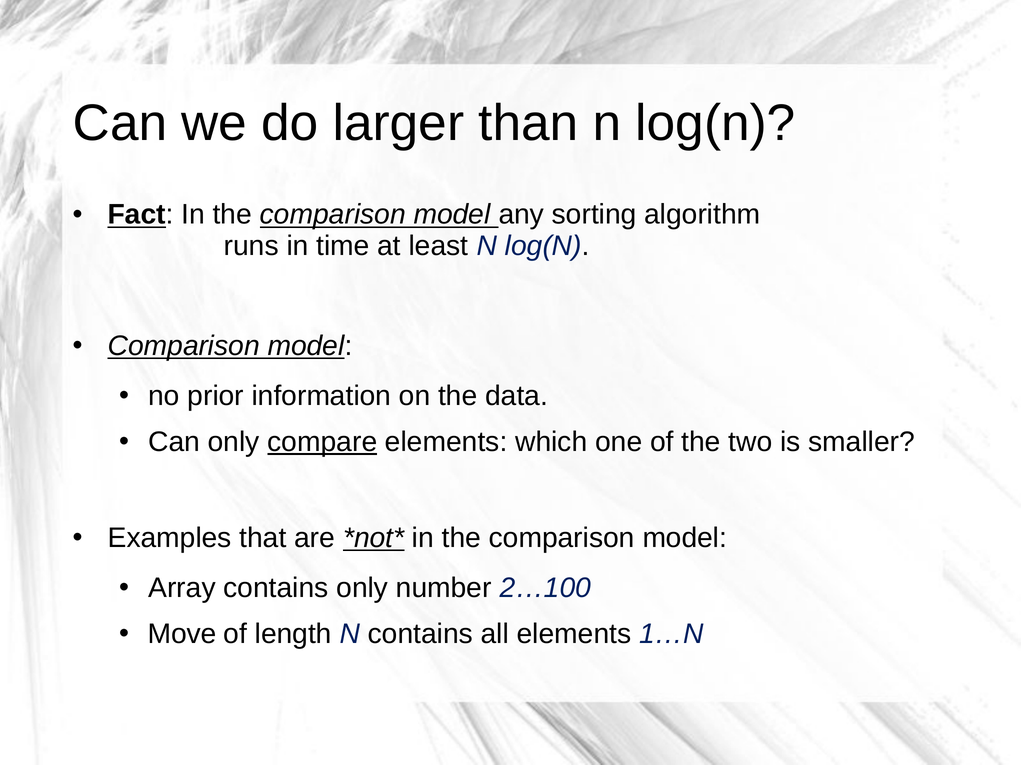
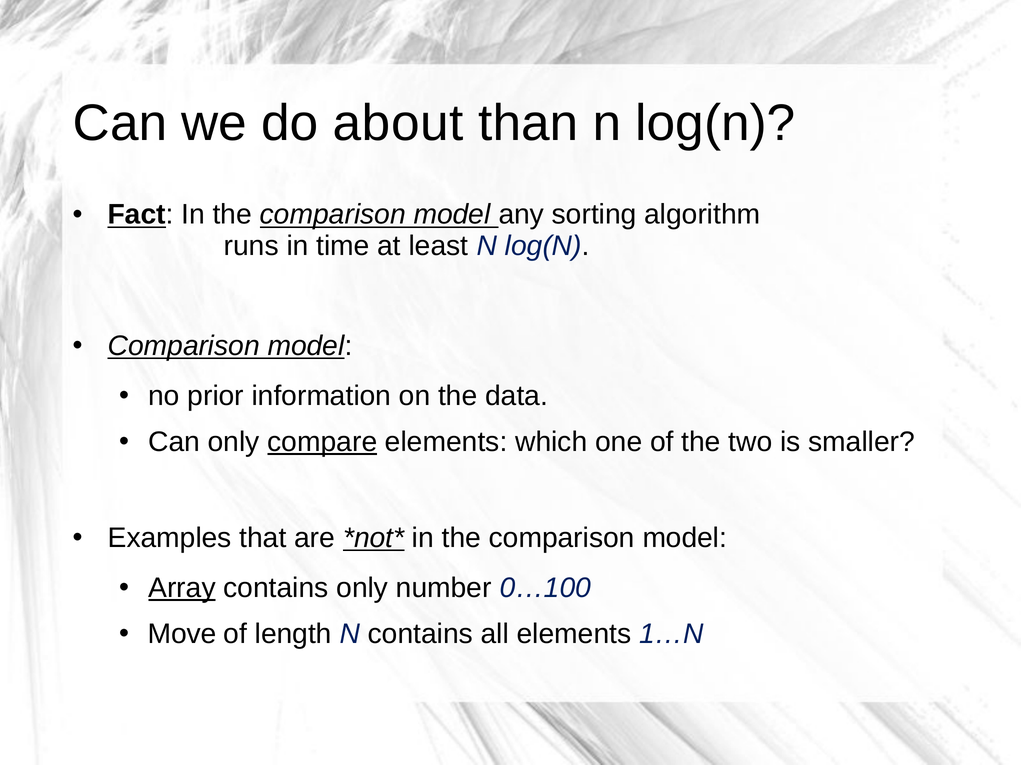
larger: larger -> about
Array underline: none -> present
2…100: 2…100 -> 0…100
